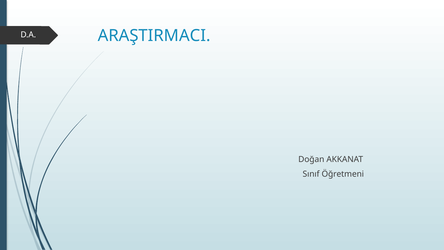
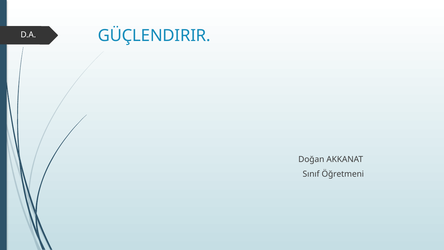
ARAŞTIRMACI: ARAŞTIRMACI -> GÜÇLENDIRIR
